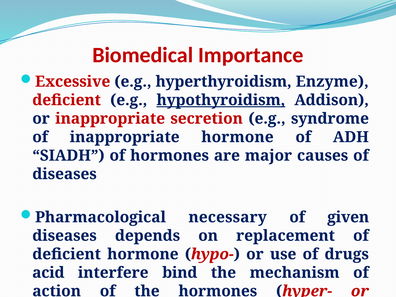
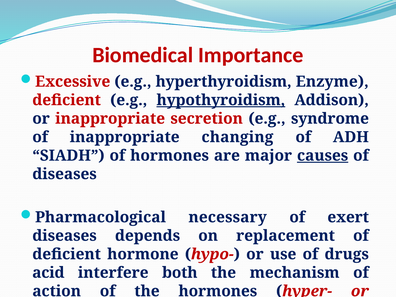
inappropriate hormone: hormone -> changing
causes underline: none -> present
given: given -> exert
bind: bind -> both
